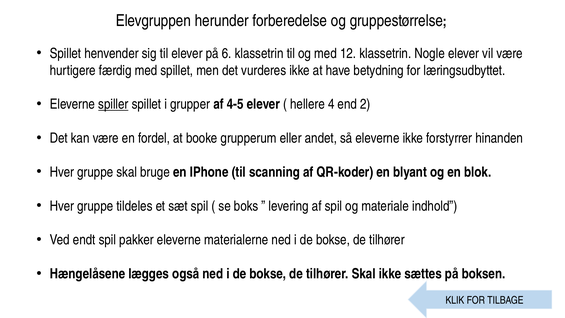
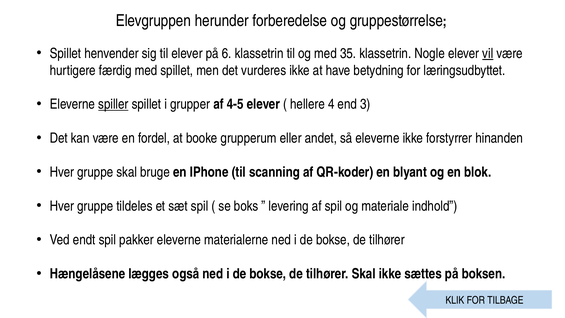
12: 12 -> 35
vil underline: none -> present
2: 2 -> 3
